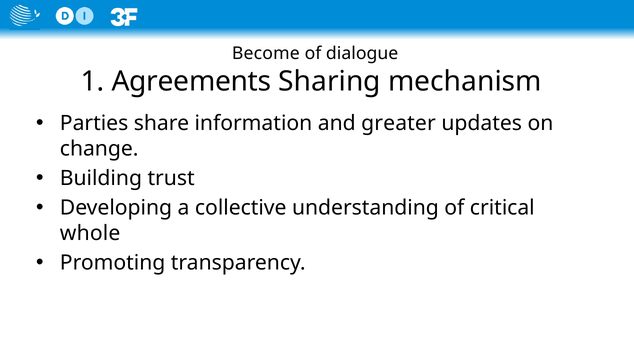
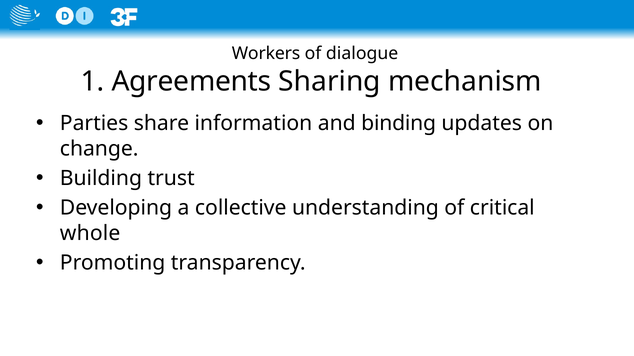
Become: Become -> Workers
greater: greater -> binding
